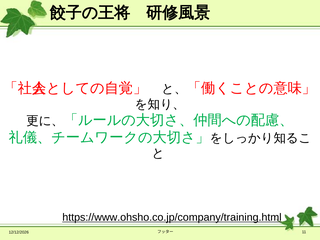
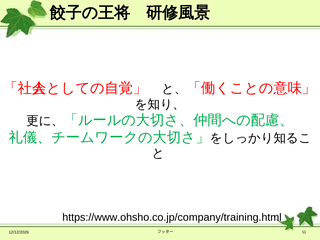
https://www.ohsho.co.jp/company/training.html underline: present -> none
